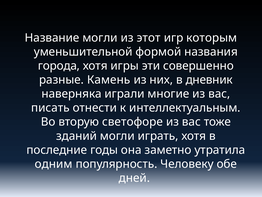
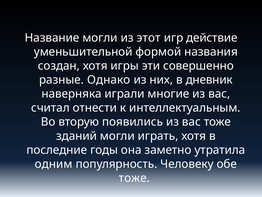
которым: которым -> действие
города: города -> создан
Камень: Камень -> Однако
писать: писать -> считал
светофоре: светофоре -> появились
дней at (134, 178): дней -> тоже
